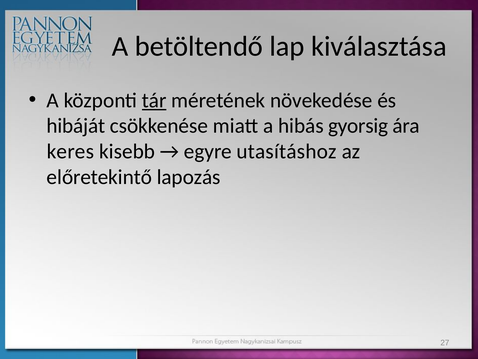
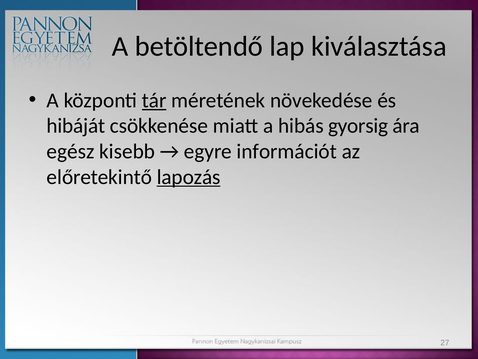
keres: keres -> egész
utasításhoz: utasításhoz -> információt
lapozás underline: none -> present
